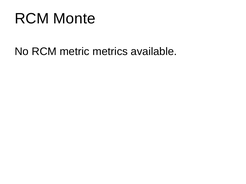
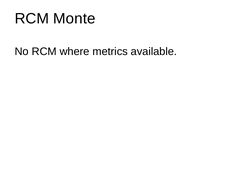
metric: metric -> where
